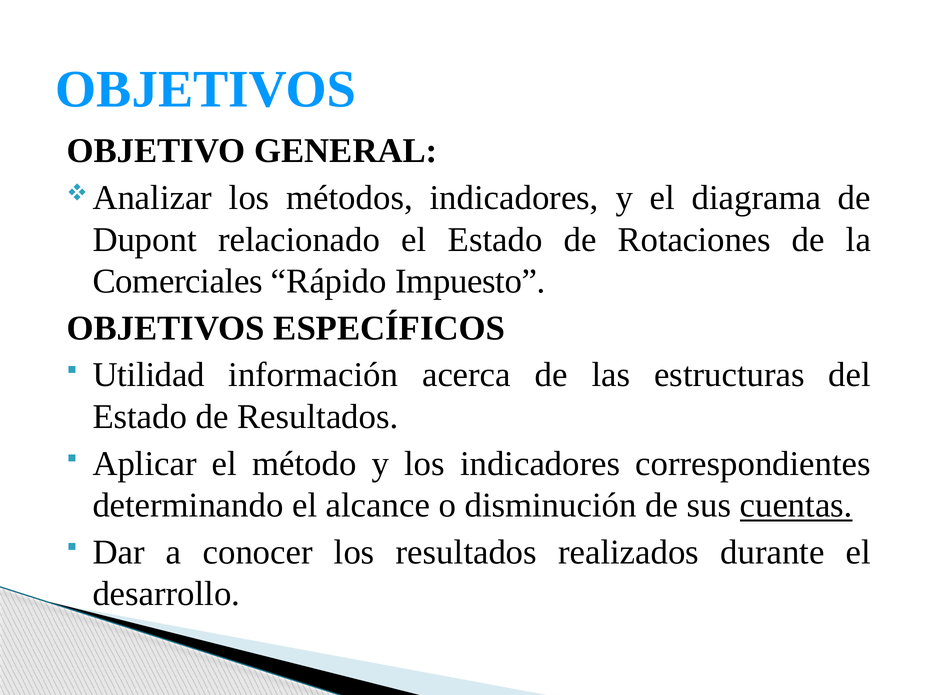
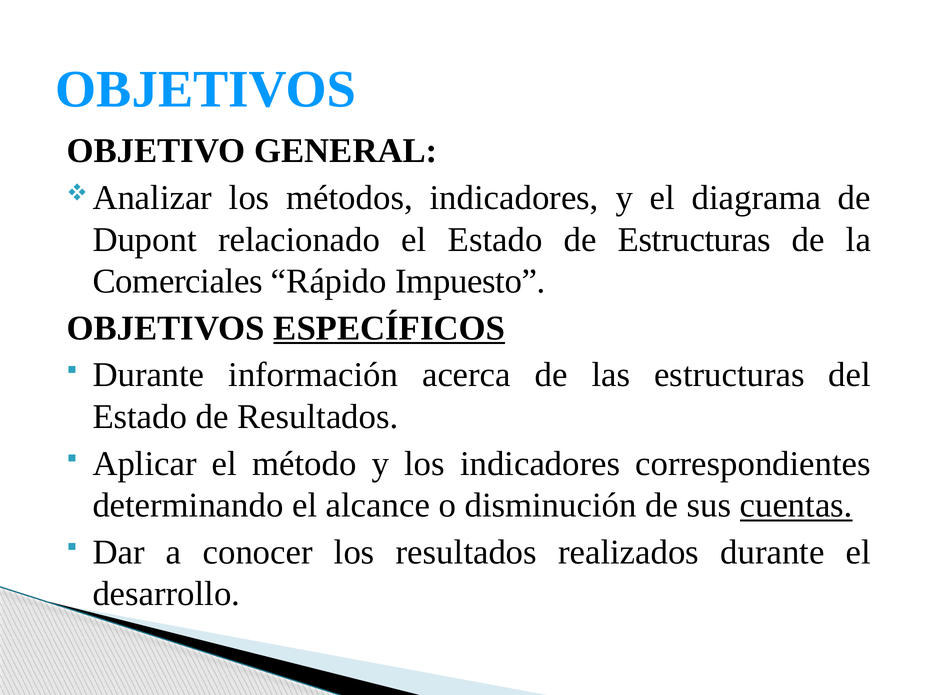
de Rotaciones: Rotaciones -> Estructuras
ESPECÍFICOS underline: none -> present
Utilidad at (149, 375): Utilidad -> Durante
